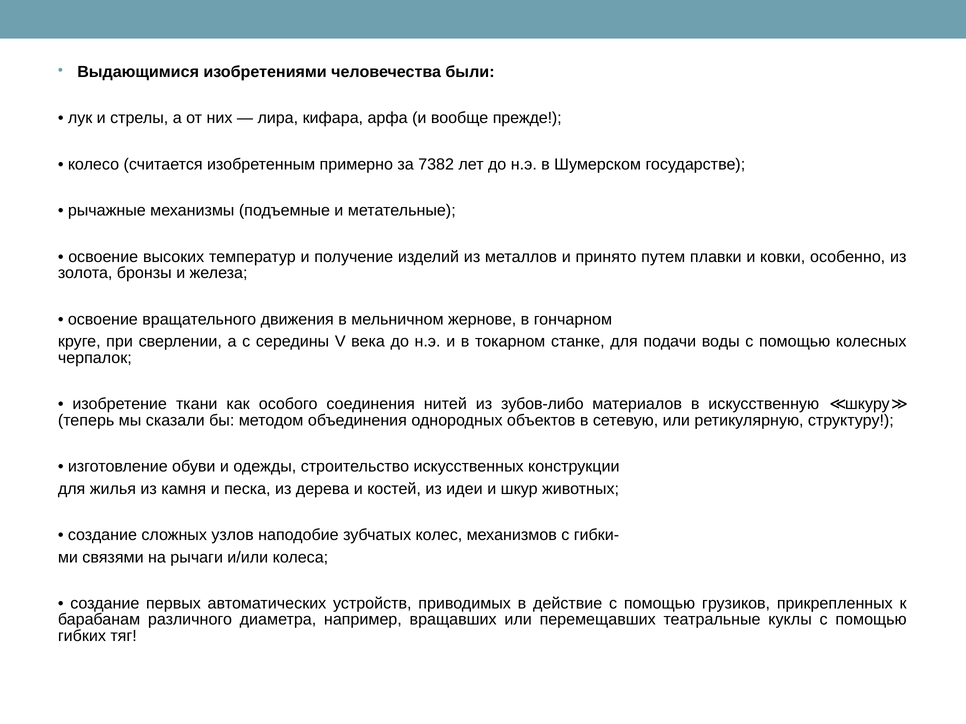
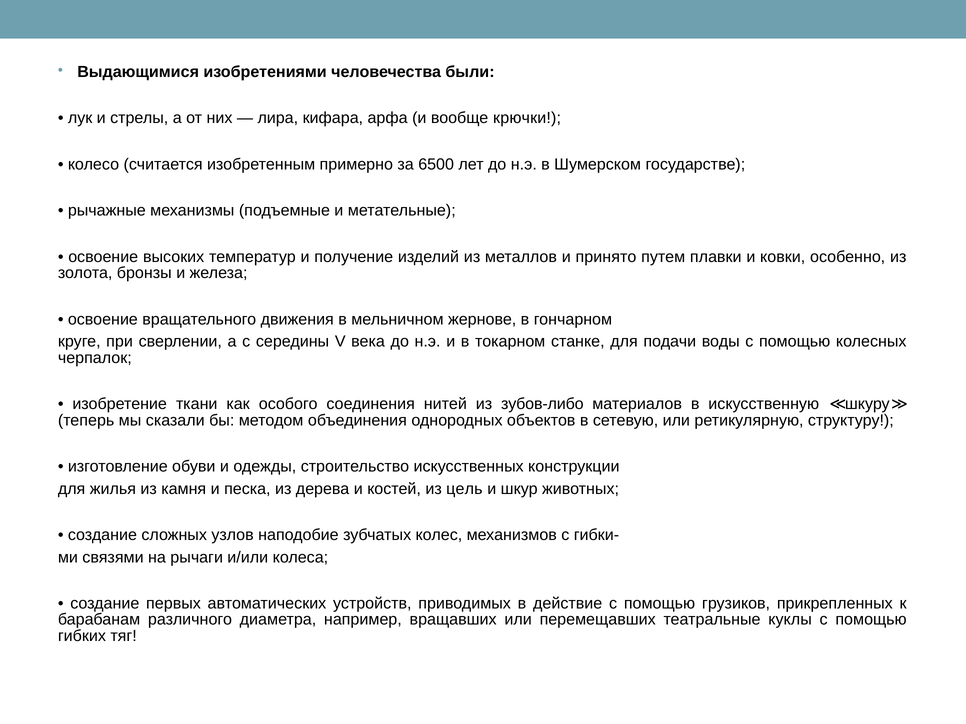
прежде: прежде -> крючки
7382: 7382 -> 6500
идеи: идеи -> цель
